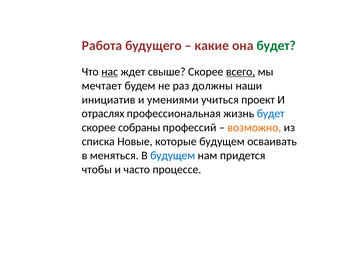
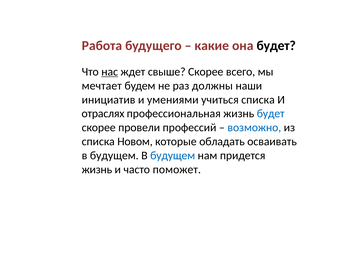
будет at (276, 45) colour: green -> black
всего underline: present -> none
учиться проект: проект -> списка
собраны: собраны -> провели
возможно colour: orange -> blue
Новые: Новые -> Новом
которые будущем: будущем -> обладать
меняться at (114, 155): меняться -> будущем
чтобы at (97, 169): чтобы -> жизнь
процессе: процессе -> поможет
